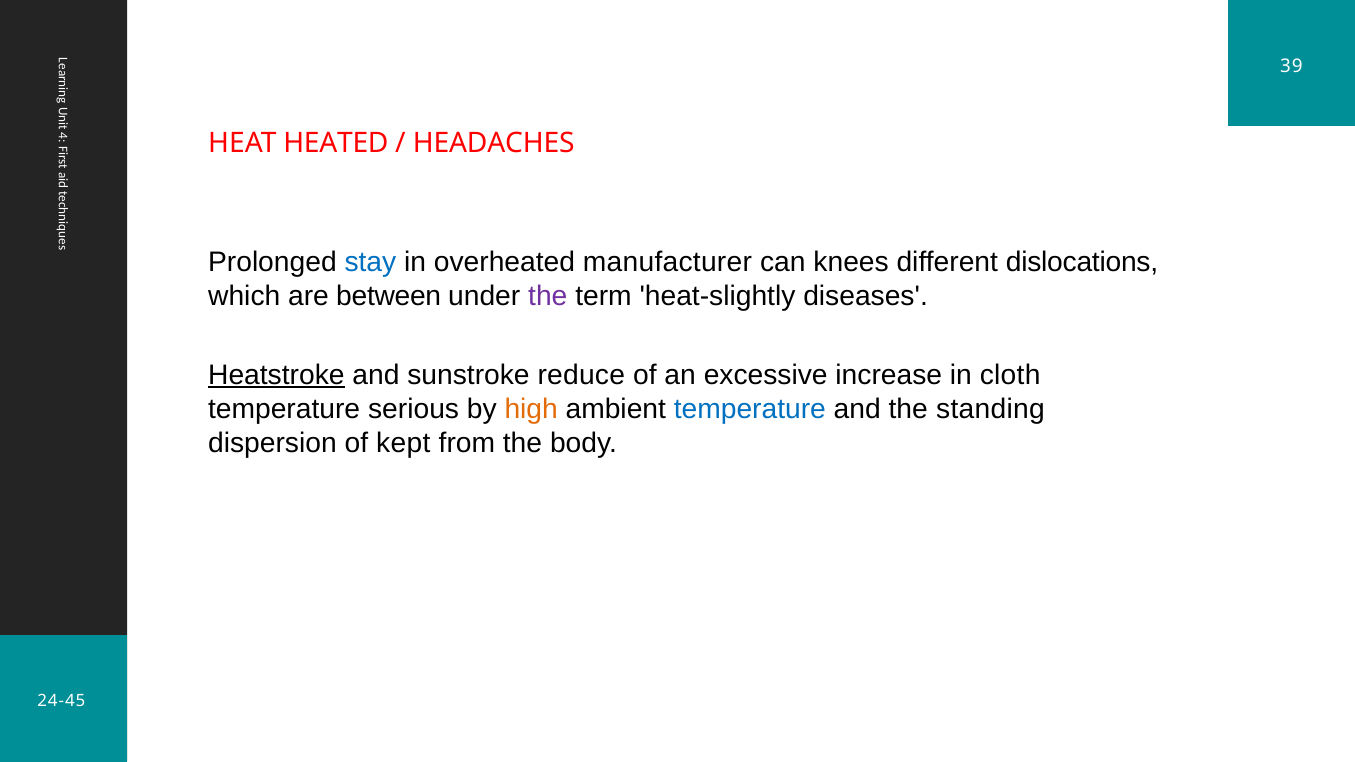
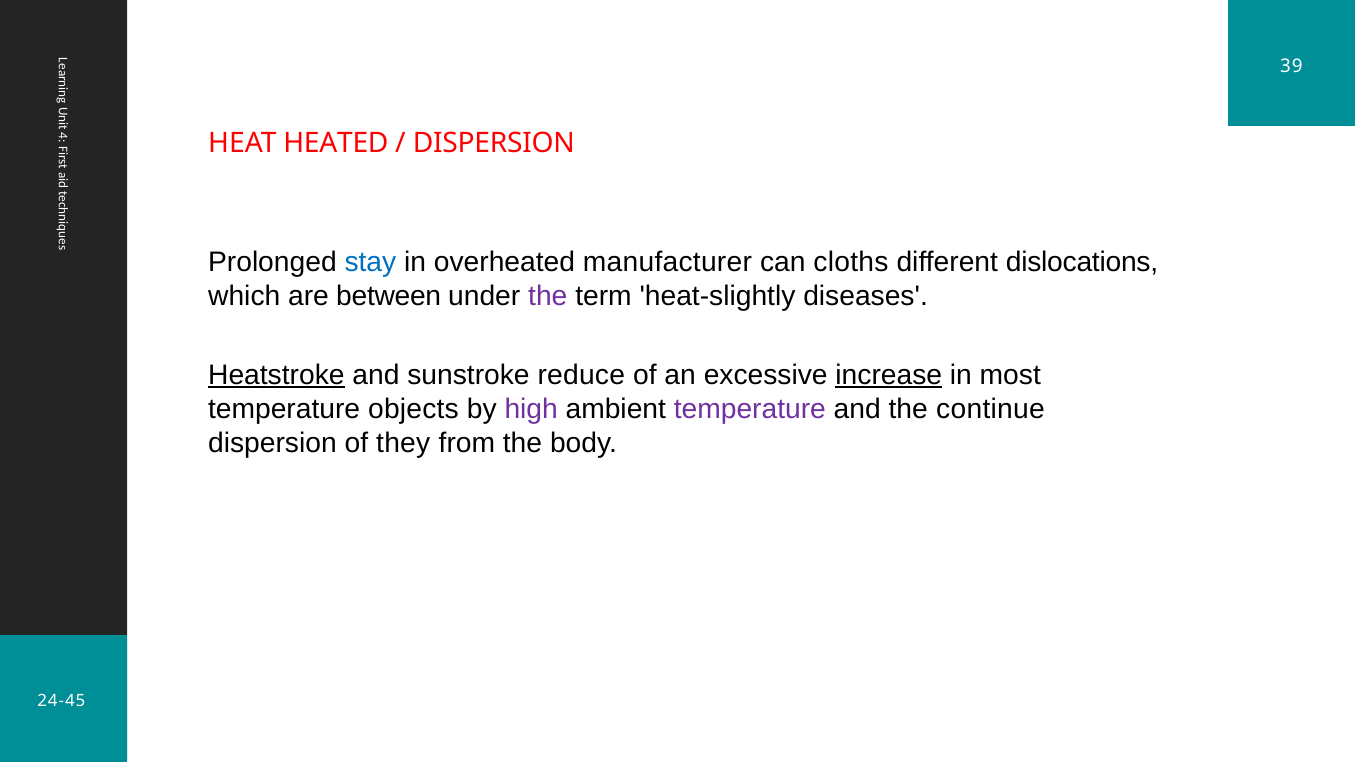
HEADACHES at (494, 144): HEADACHES -> DISPERSION
knees: knees -> cloths
increase underline: none -> present
cloth: cloth -> most
serious: serious -> objects
high colour: orange -> purple
temperature at (750, 409) colour: blue -> purple
standing: standing -> continue
kept: kept -> they
